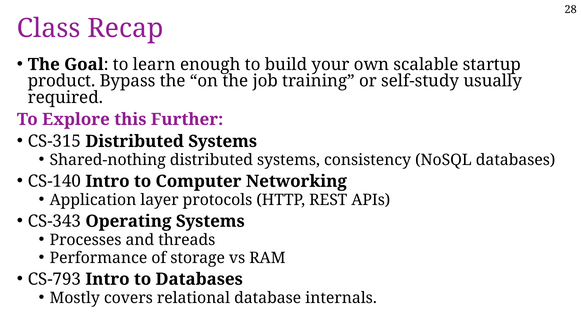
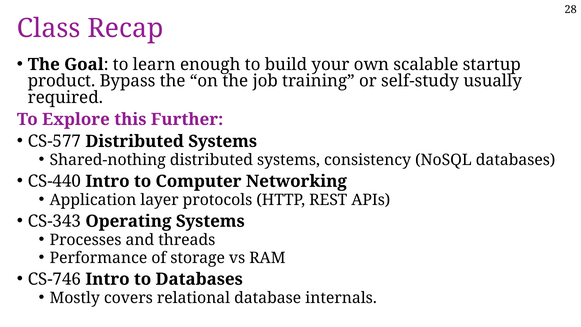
CS-315: CS-315 -> CS-577
CS-140: CS-140 -> CS-440
CS-793: CS-793 -> CS-746
